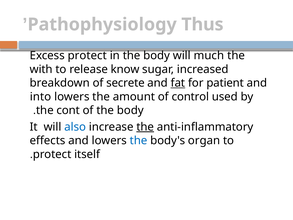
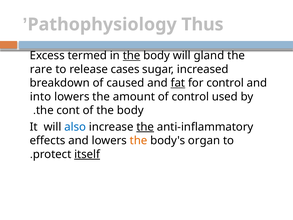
Excess protect: protect -> termed
the at (132, 55) underline: none -> present
much: much -> gland
with: with -> rare
know: know -> cases
secrete: secrete -> caused
for patient: patient -> control
the at (139, 140) colour: blue -> orange
itself underline: none -> present
